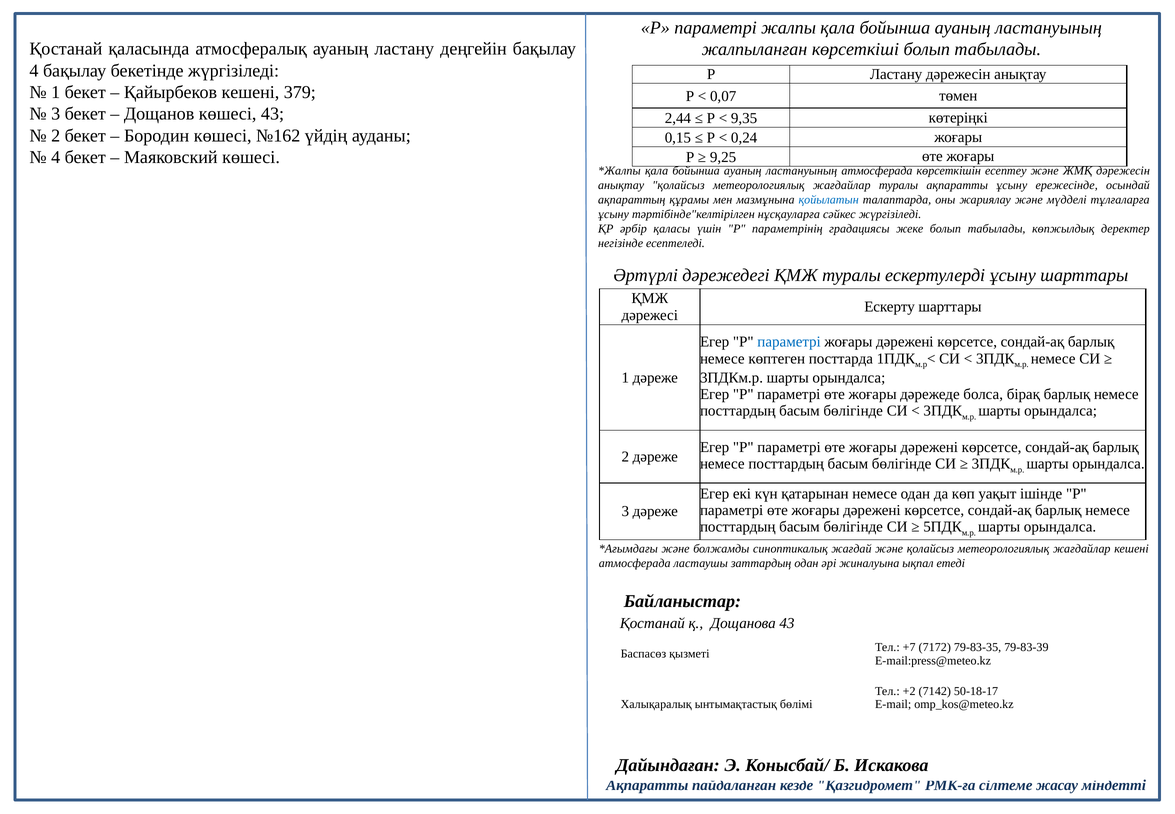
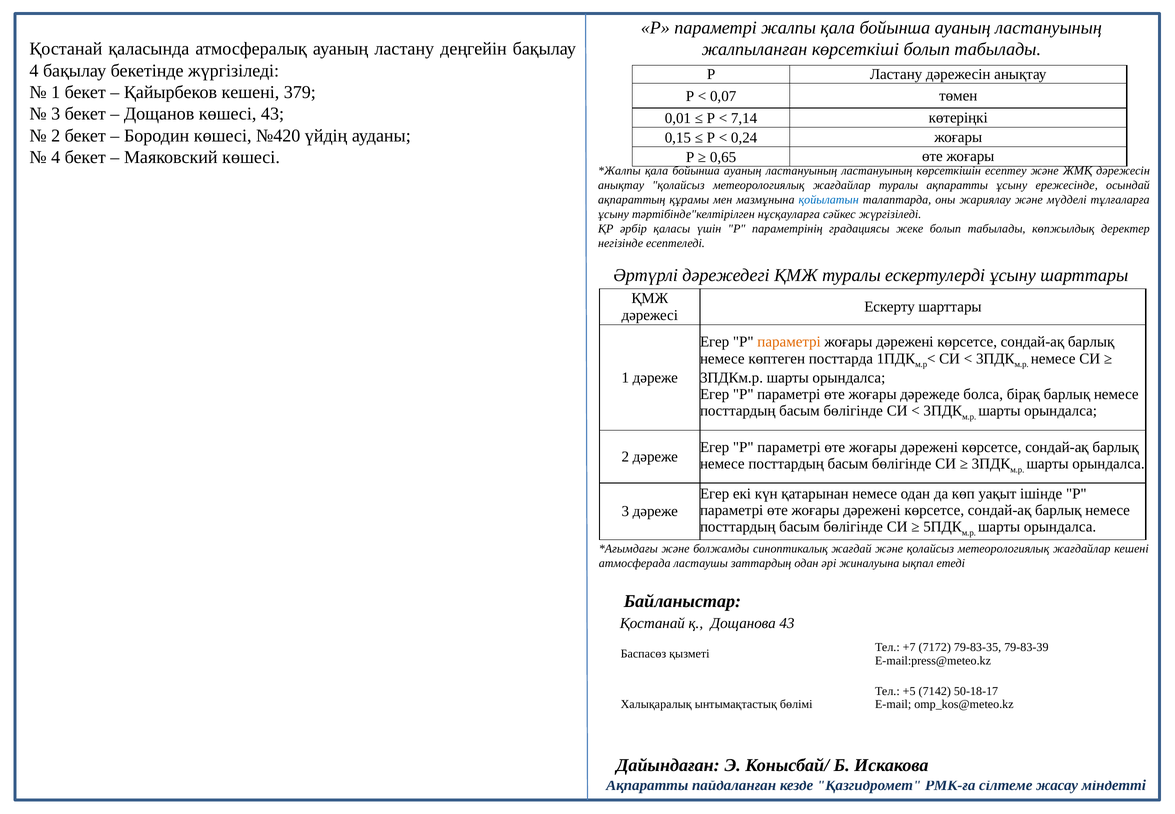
2,44: 2,44 -> 0,01
9,35: 9,35 -> 7,14
№162: №162 -> №420
9,25: 9,25 -> 0,65
ластануының атмосферада: атмосферада -> ластануының
параметрі at (789, 342) colour: blue -> orange
+2: +2 -> +5
